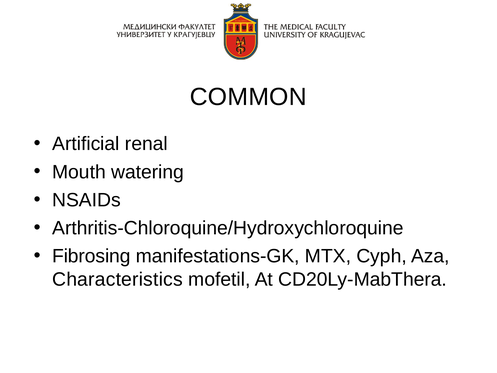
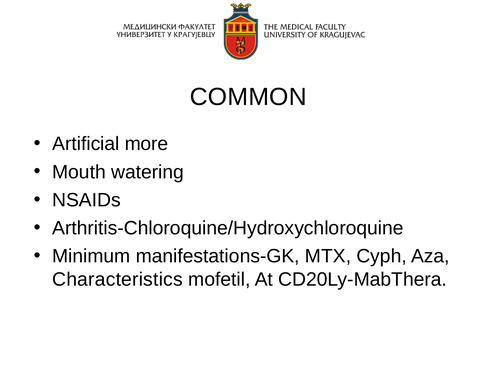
renal: renal -> more
Fibrosing: Fibrosing -> Minimum
